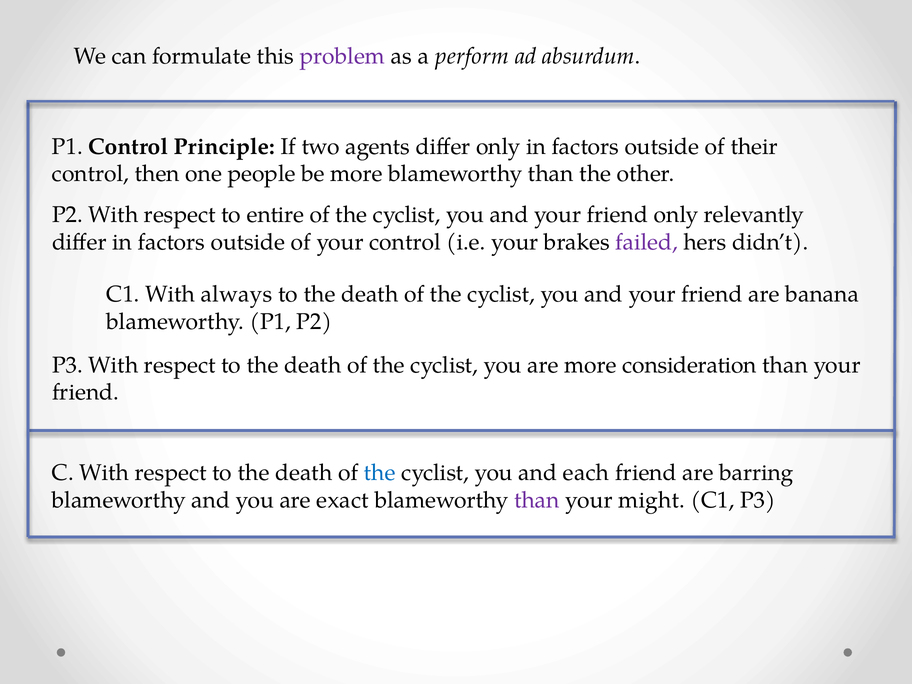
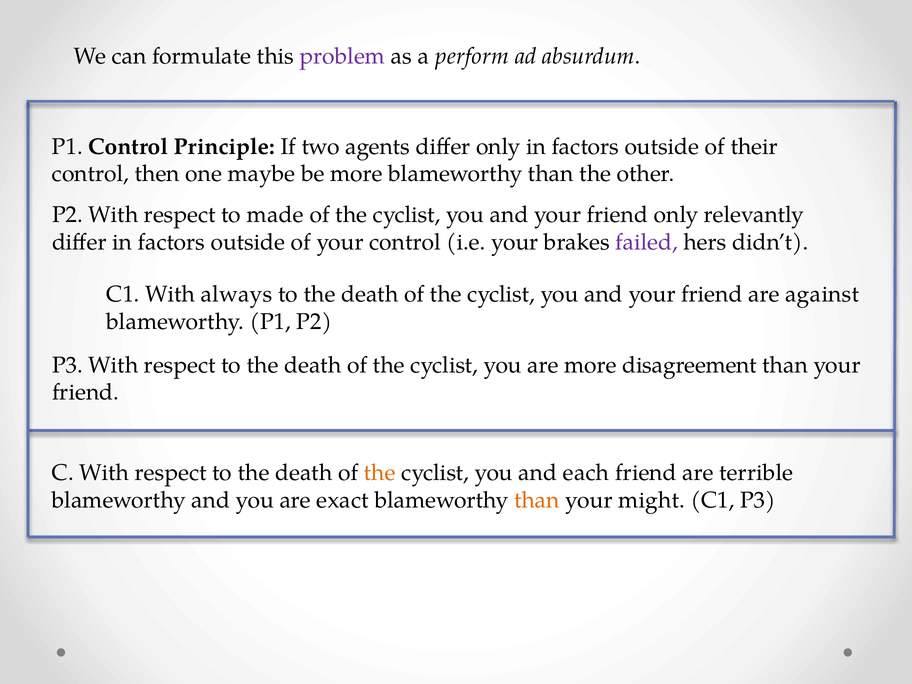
people: people -> maybe
entire: entire -> made
banana: banana -> against
consideration: consideration -> disagreement
the at (380, 473) colour: blue -> orange
barring: barring -> terrible
than at (537, 500) colour: purple -> orange
